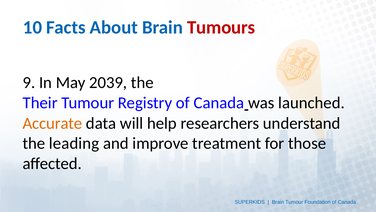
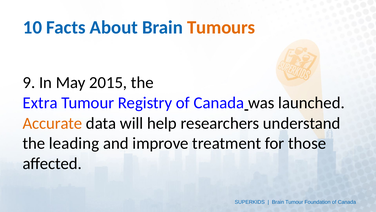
Tumours colour: red -> orange
2039: 2039 -> 2015
Their: Their -> Extra
